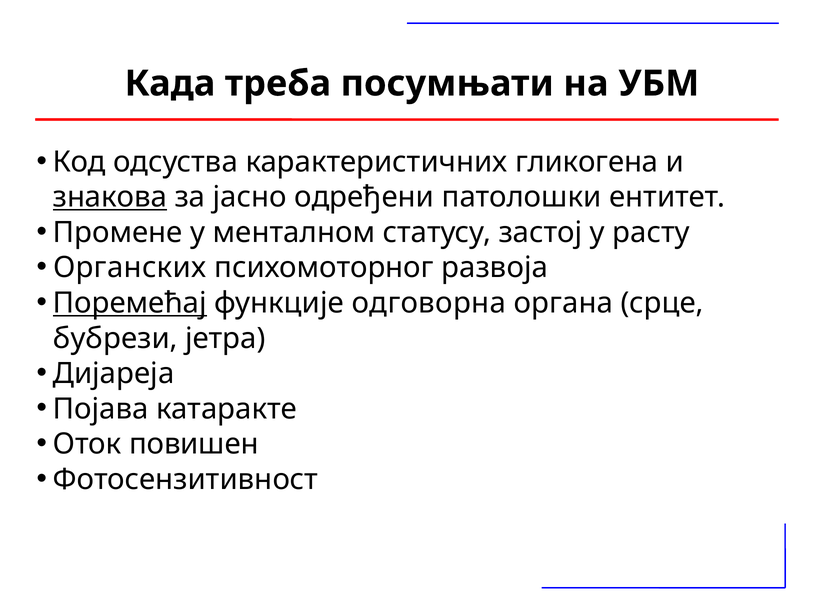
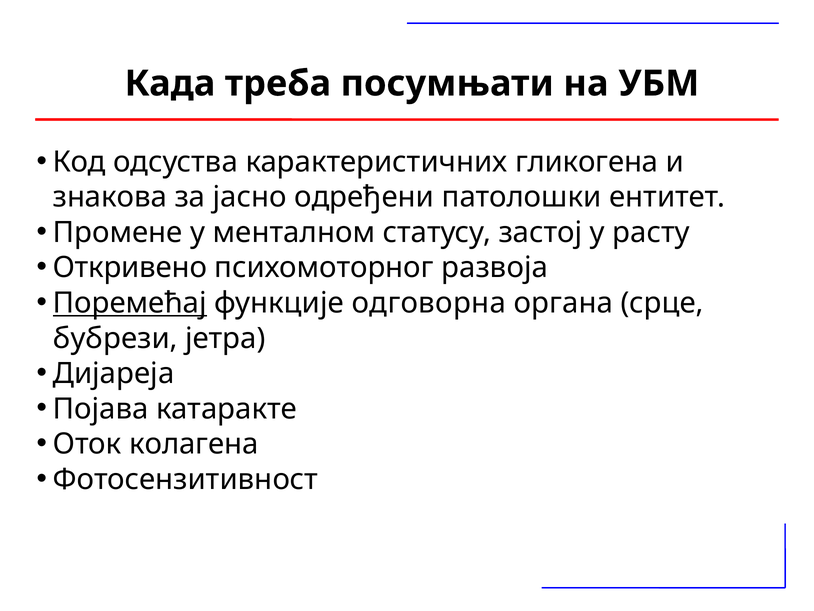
знакова underline: present -> none
Органских: Органских -> Откривено
повишен: повишен -> колагена
